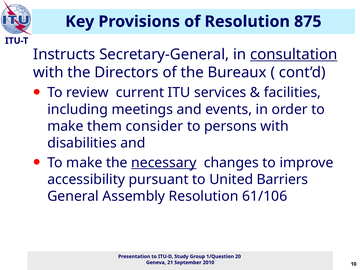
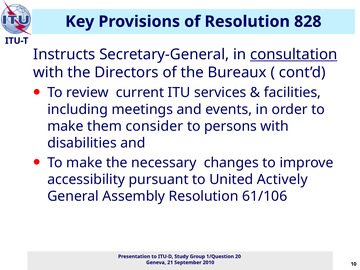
875: 875 -> 828
necessary underline: present -> none
Barriers: Barriers -> Actively
